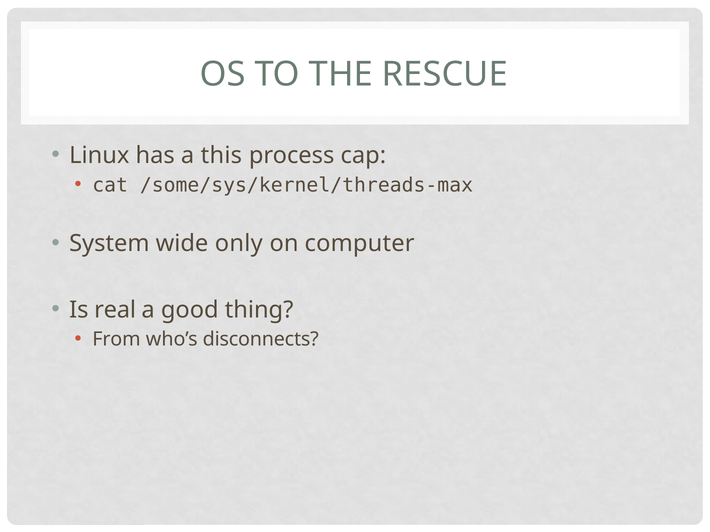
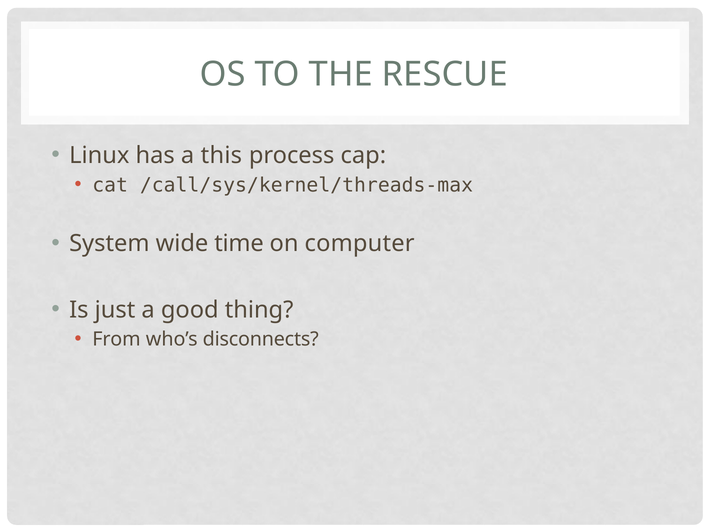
/some/sys/kernel/threads-max: /some/sys/kernel/threads-max -> /call/sys/kernel/threads-max
only: only -> time
real: real -> just
